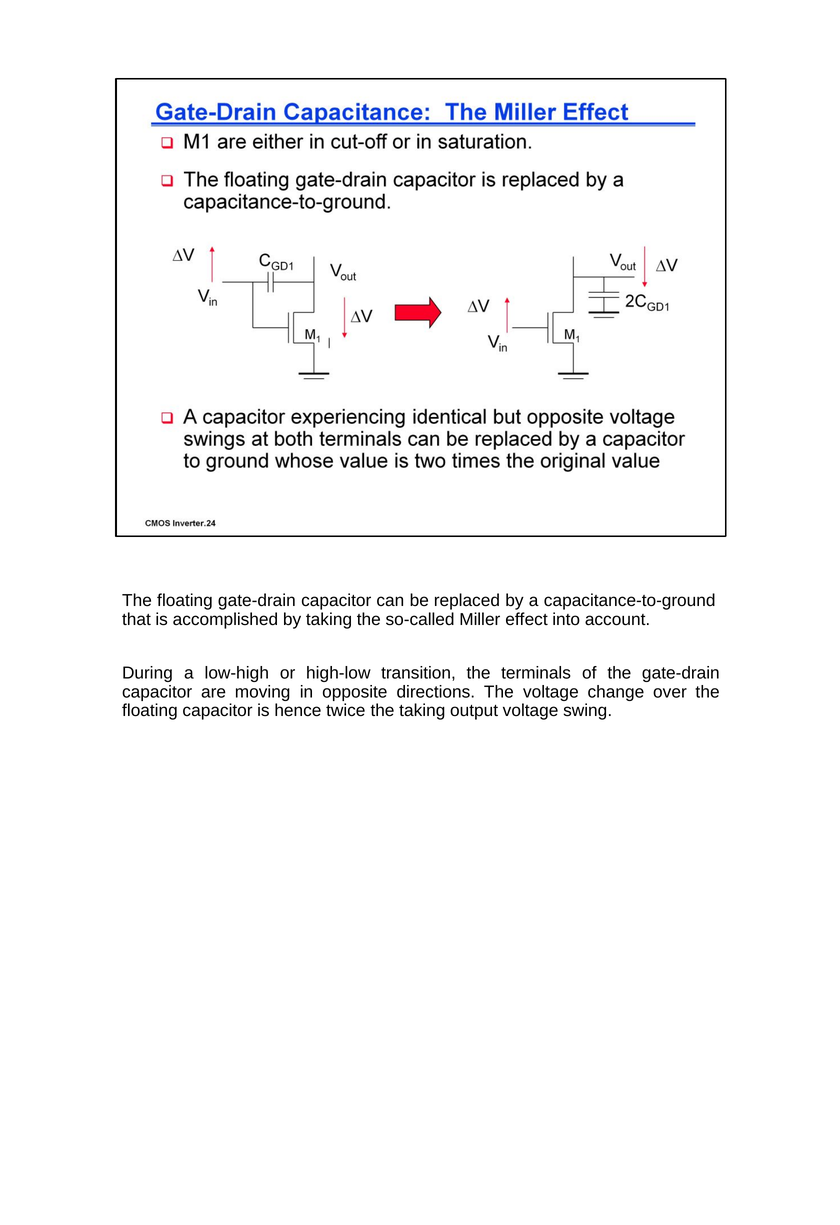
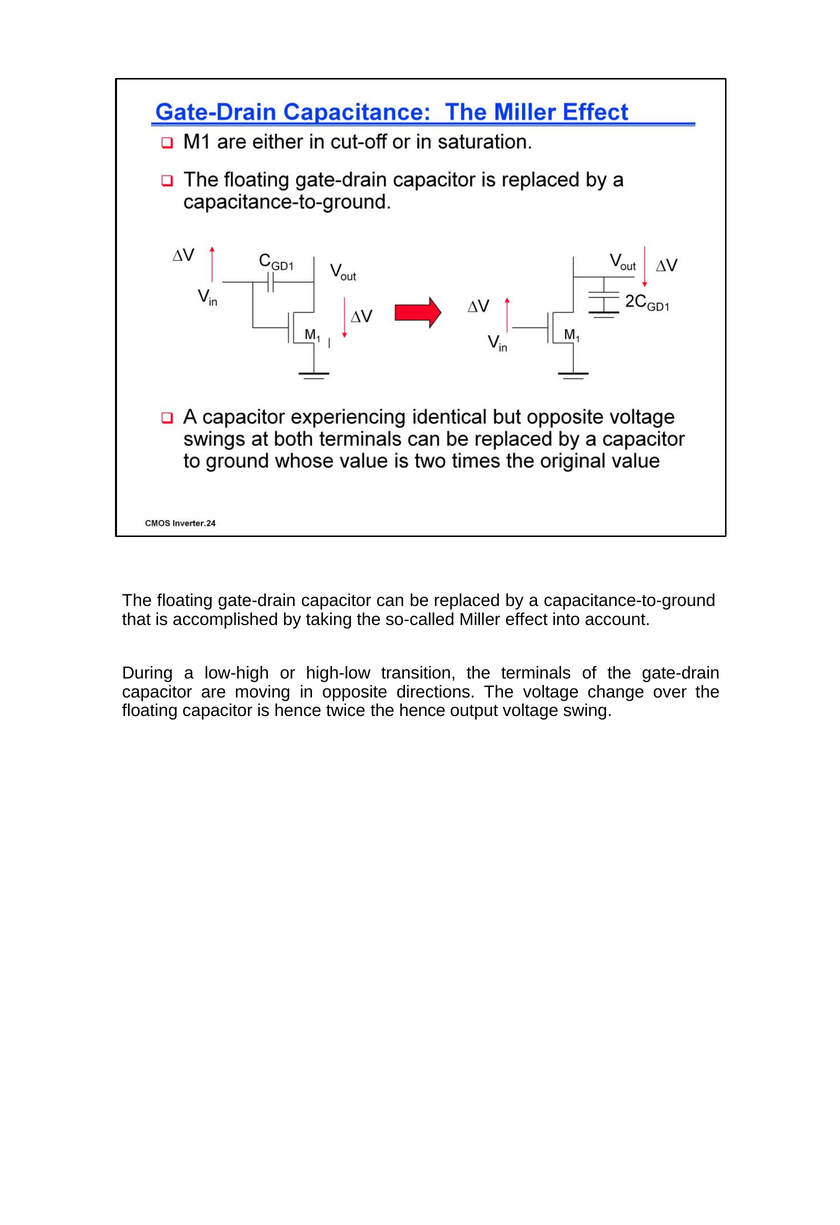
the taking: taking -> hence
